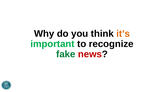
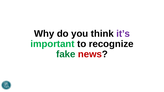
it’s colour: orange -> purple
